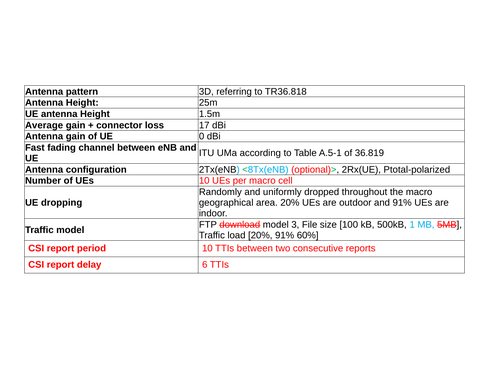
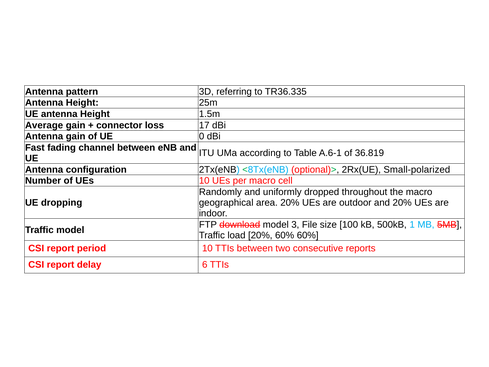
TR36.818: TR36.818 -> TR36.335
A.5-1: A.5-1 -> A.6-1
Ptotal-polarized: Ptotal-polarized -> Small-polarized
and 91%: 91% -> 20%
20% 91%: 91% -> 60%
